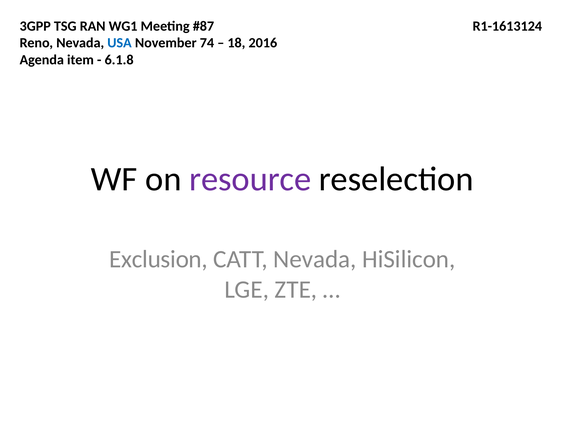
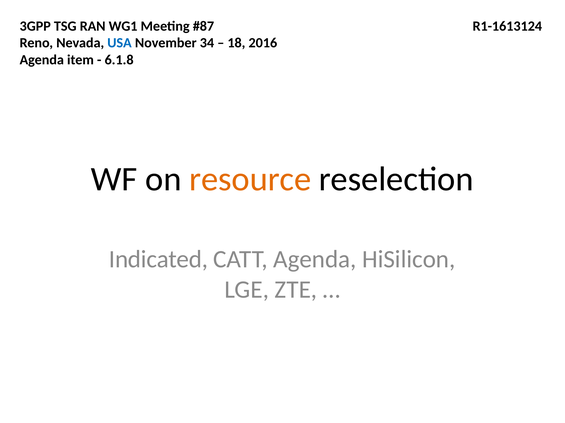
74: 74 -> 34
resource colour: purple -> orange
Exclusion: Exclusion -> Indicated
CATT Nevada: Nevada -> Agenda
